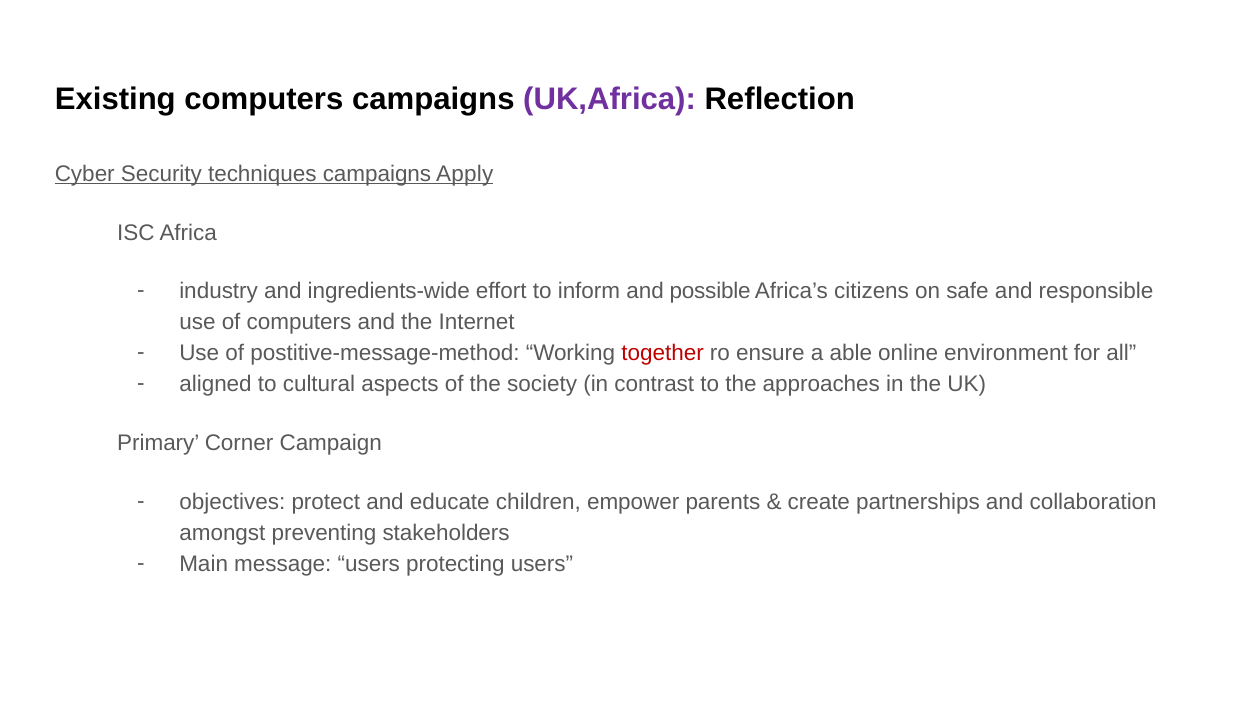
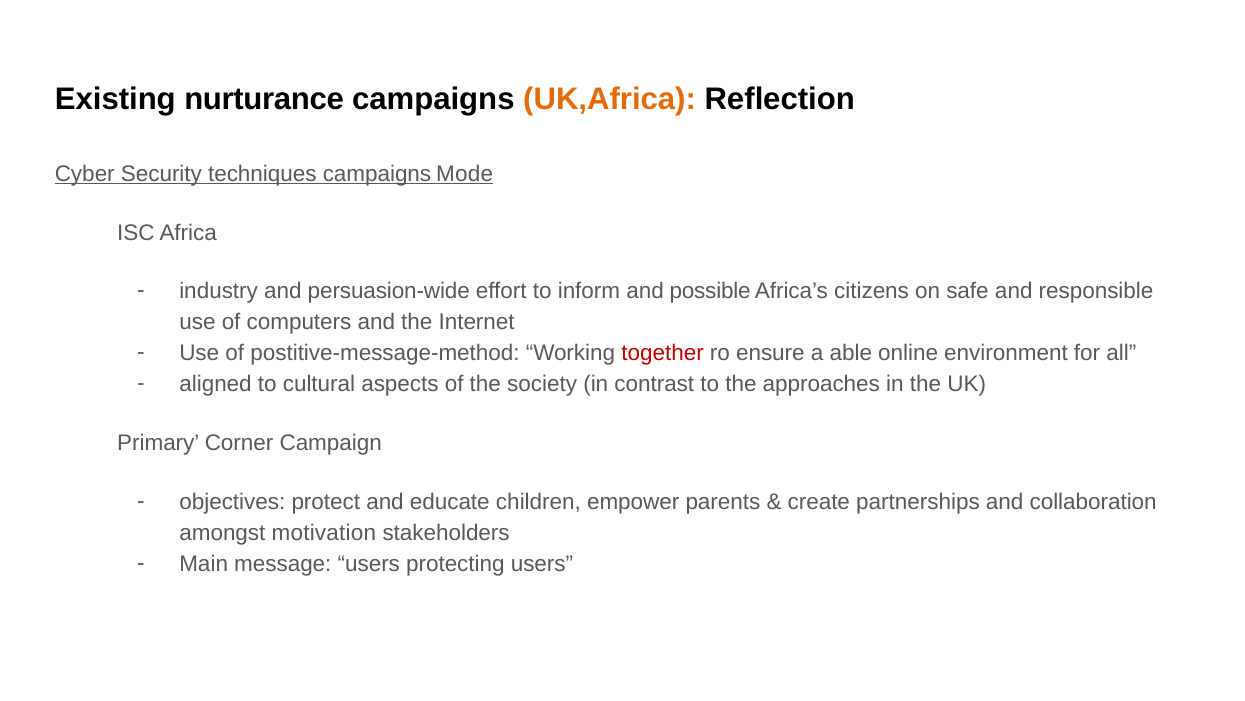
Existing computers: computers -> nurturance
UK,Africa colour: purple -> orange
Apply: Apply -> Mode
ingredients-wide: ingredients-wide -> persuasion-wide
preventing: preventing -> motivation
